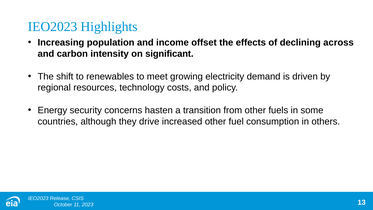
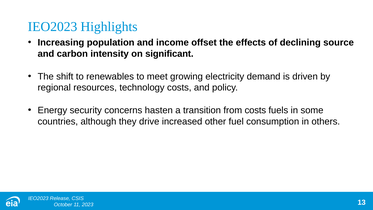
across: across -> source
from other: other -> costs
